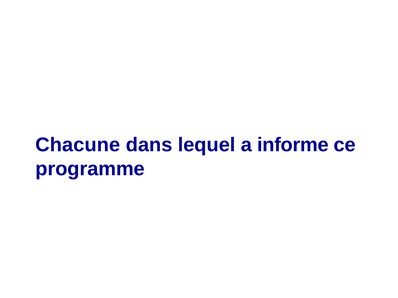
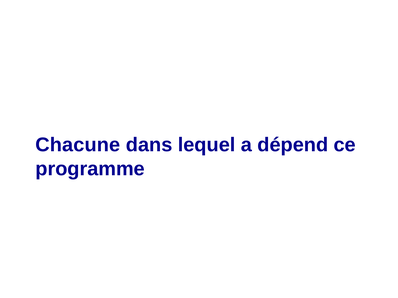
informe: informe -> dépend
